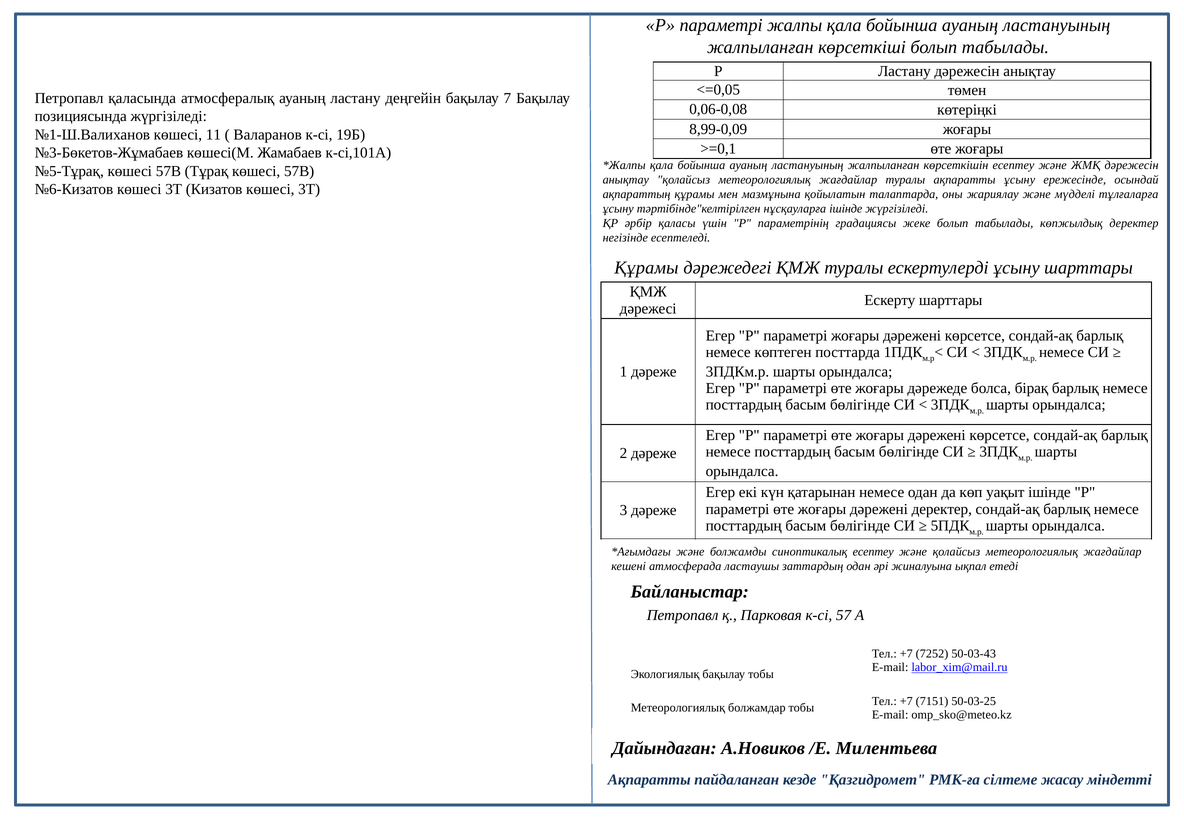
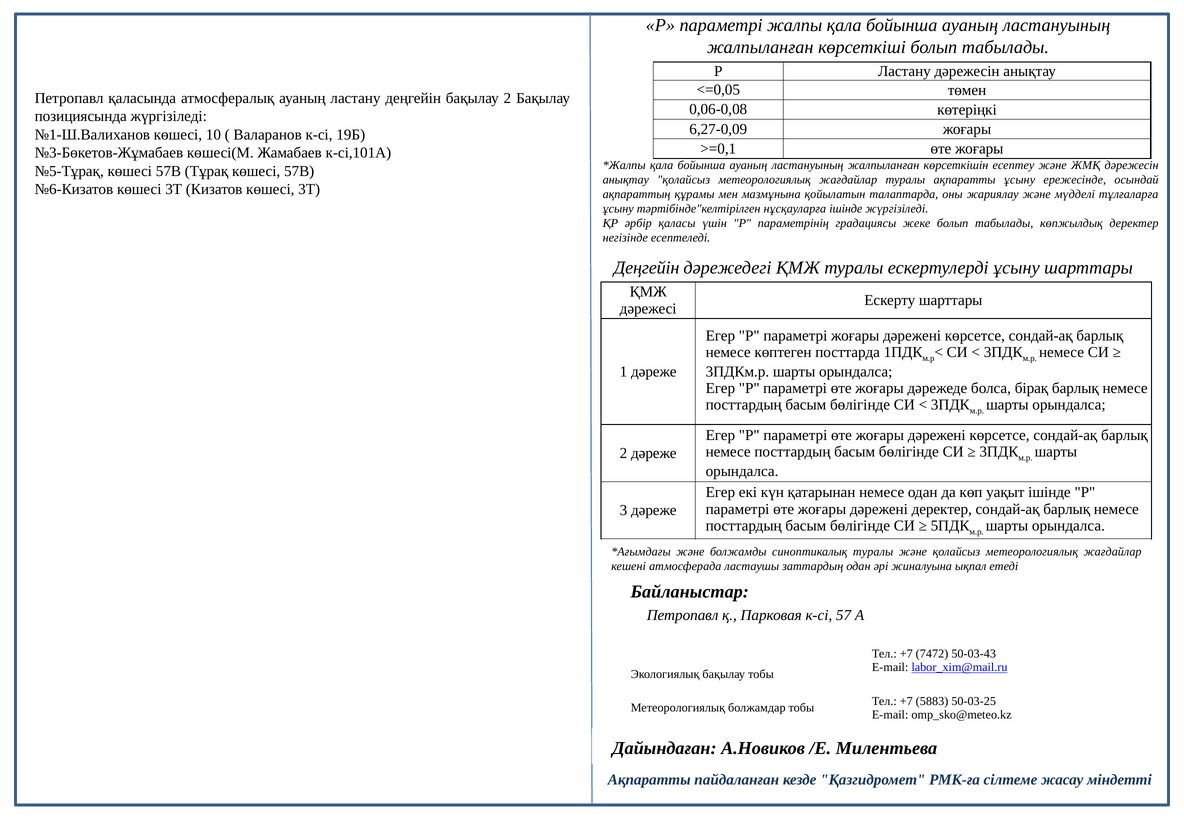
бақылау 7: 7 -> 2
8,99-0,09: 8,99-0,09 -> 6,27-0,09
11: 11 -> 10
Құрамы at (646, 268): Құрамы -> Деңгейін
синоптикалық есептеу: есептеу -> туралы
7252: 7252 -> 7472
7151: 7151 -> 5883
